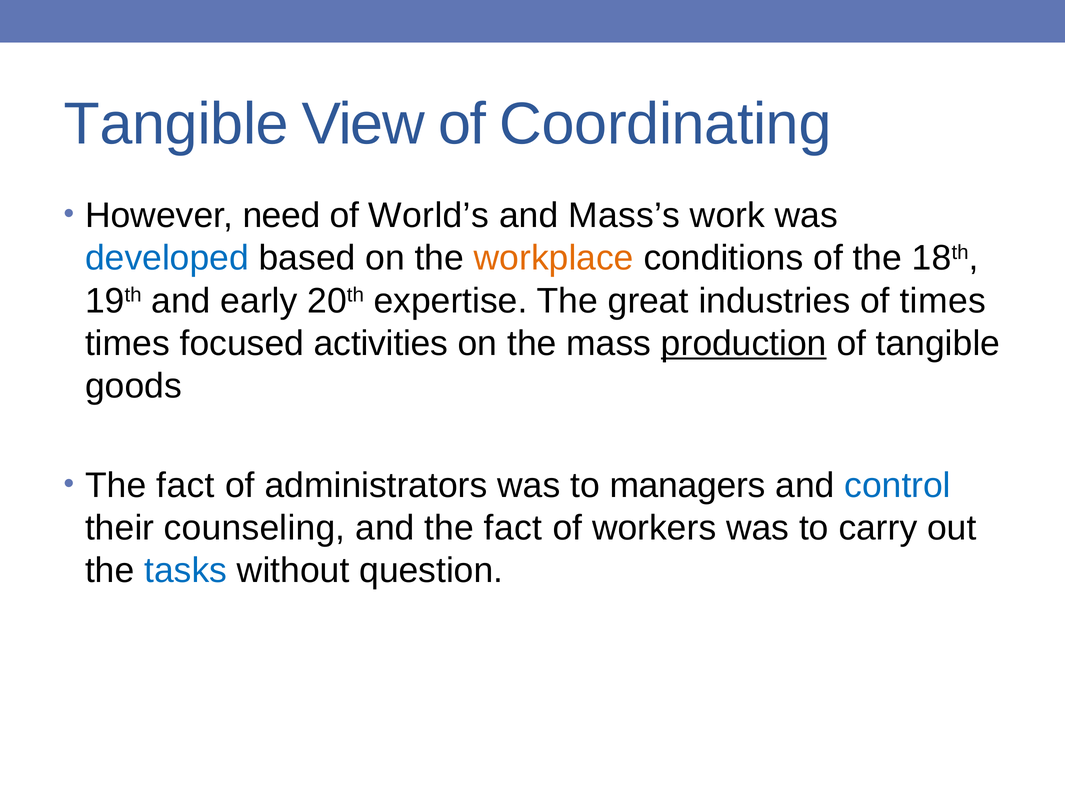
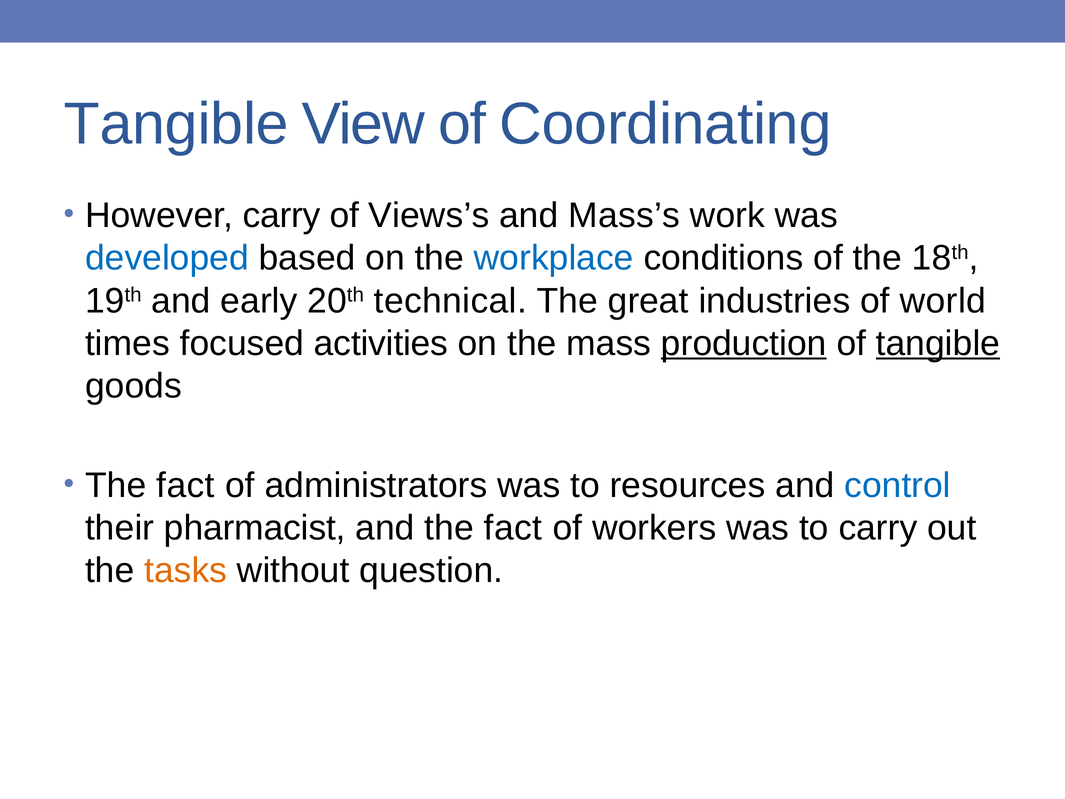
However need: need -> carry
World’s: World’s -> Views’s
workplace colour: orange -> blue
expertise: expertise -> technical
of times: times -> world
tangible at (938, 343) underline: none -> present
managers: managers -> resources
counseling: counseling -> pharmacist
tasks colour: blue -> orange
